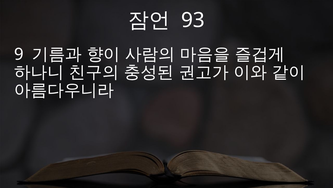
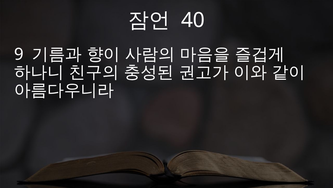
93: 93 -> 40
